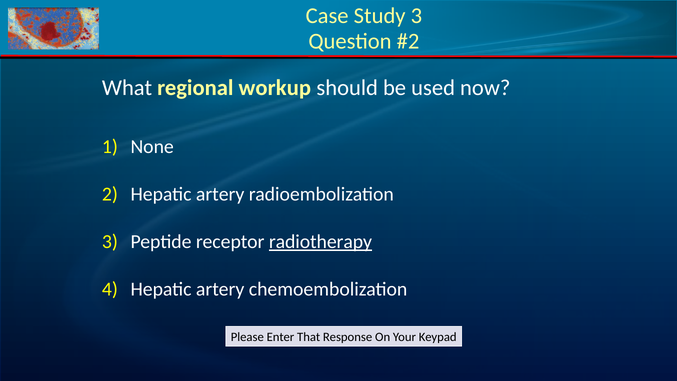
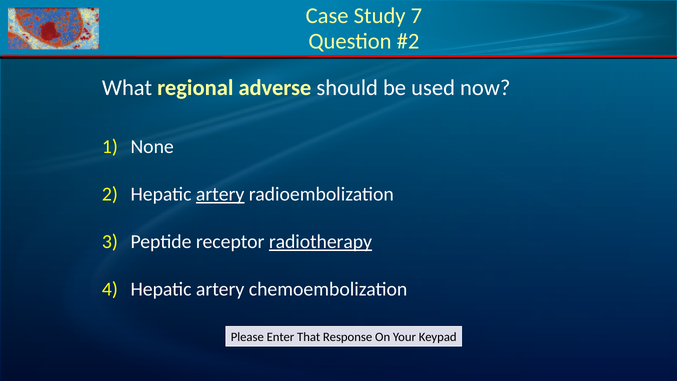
Study 3: 3 -> 7
workup: workup -> adverse
artery at (220, 194) underline: none -> present
